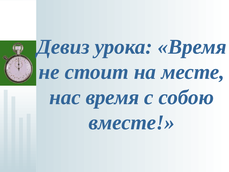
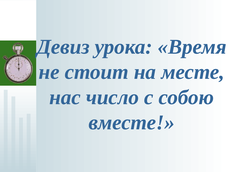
нас время: время -> число
